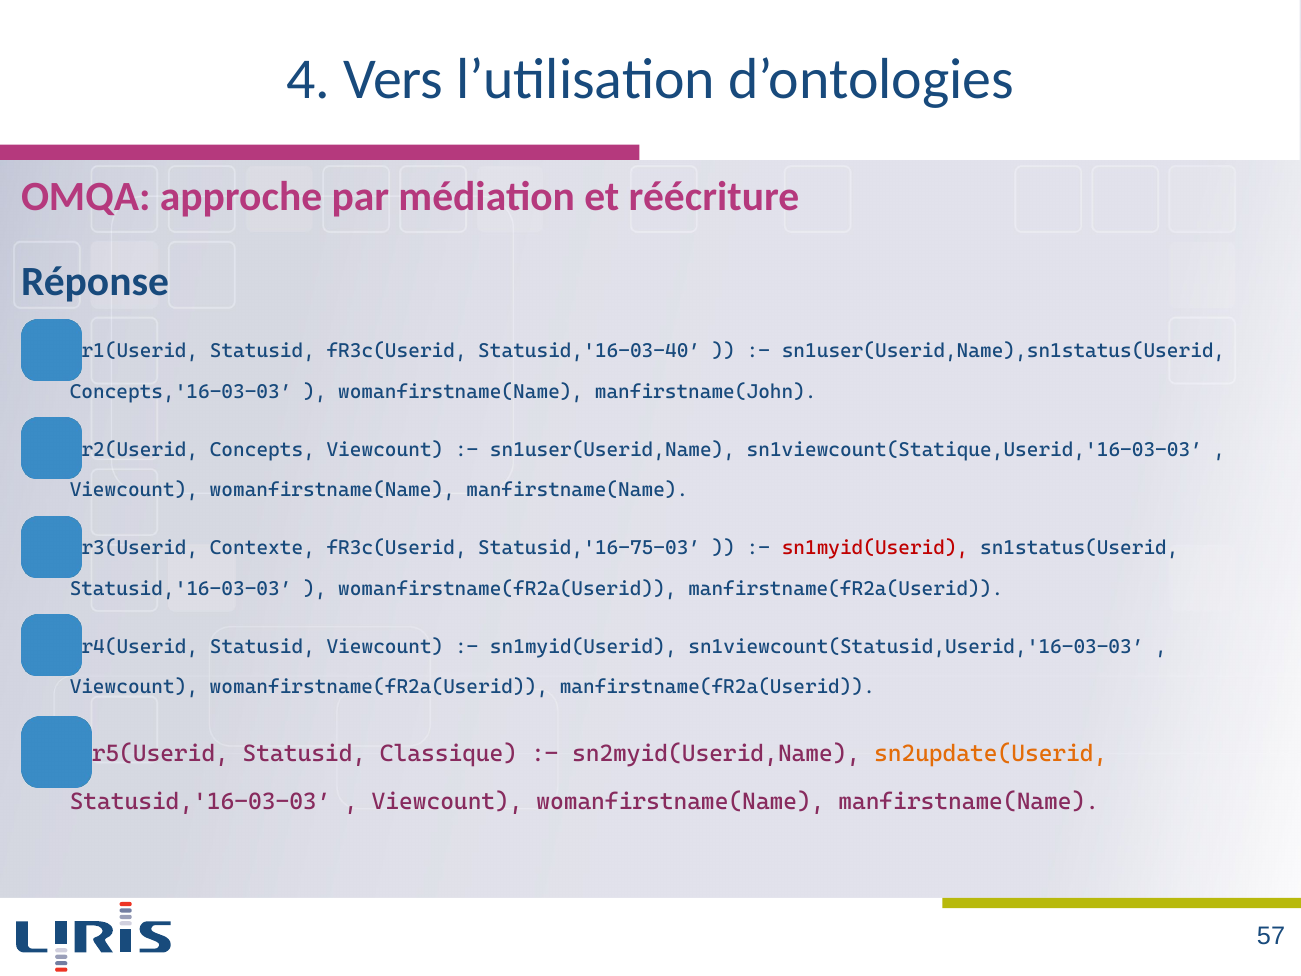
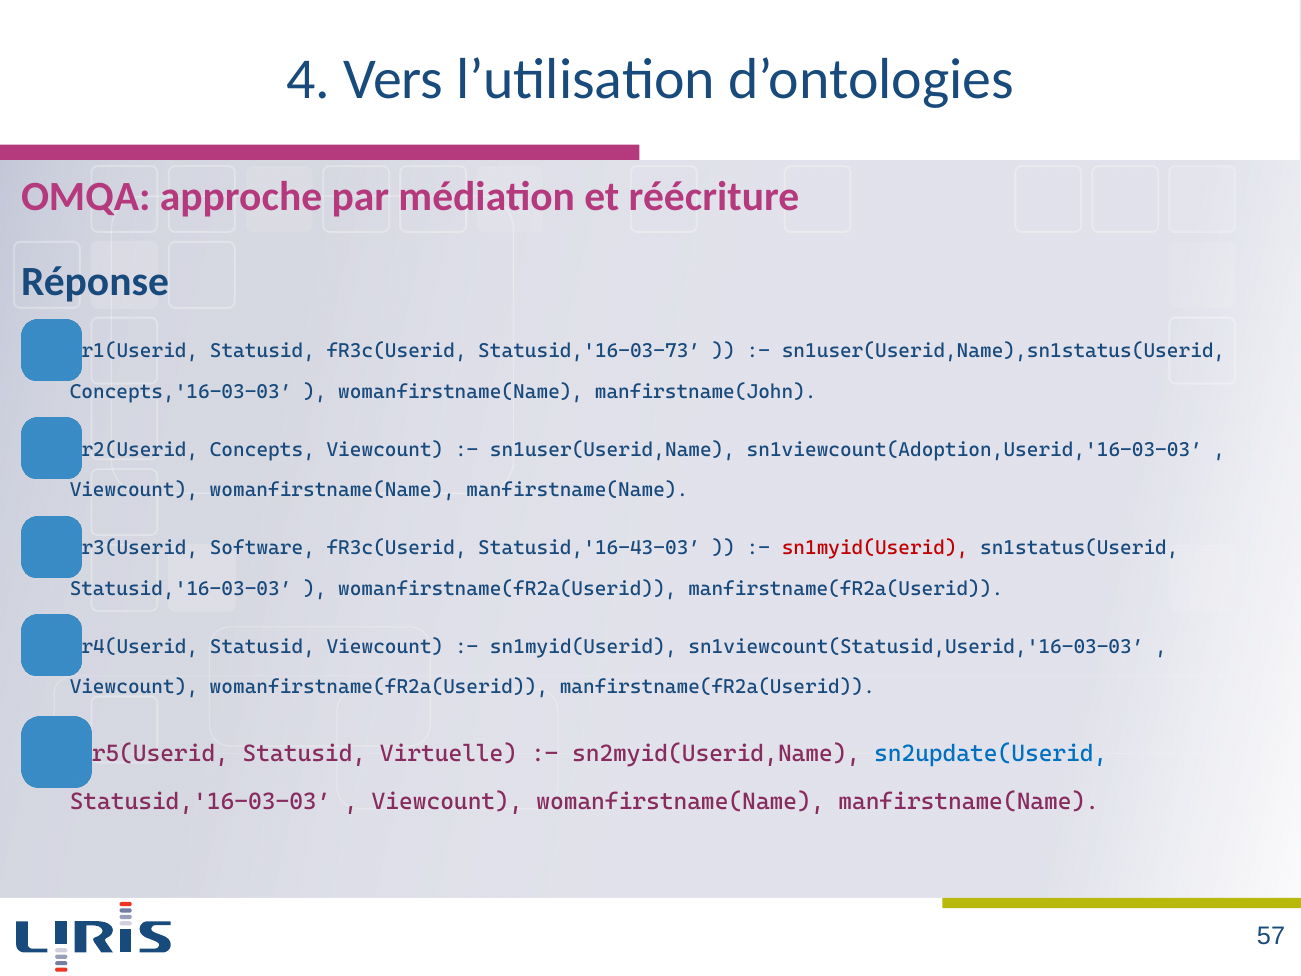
Statusid,'16-03-40′: Statusid,'16-03-40′ -> Statusid,'16-03-73′
sn1viewcount(Statique,Userid,'16-03-03′: sn1viewcount(Statique,Userid,'16-03-03′ -> sn1viewcount(Adoption,Userid,'16-03-03′
Contexte: Contexte -> Software
Statusid,'16-75-03′: Statusid,'16-75-03′ -> Statusid,'16-43-03′
Classique: Classique -> Virtuelle
sn2update(Userid colour: orange -> blue
